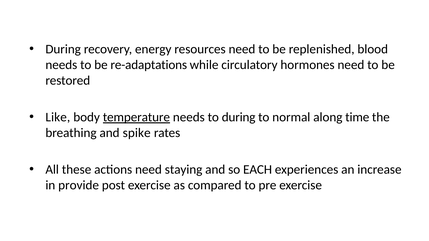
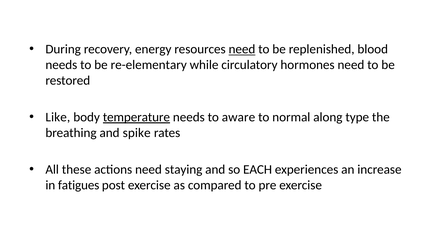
need at (242, 49) underline: none -> present
re-adaptations: re-adaptations -> re-elementary
to during: during -> aware
time: time -> type
provide: provide -> fatigues
